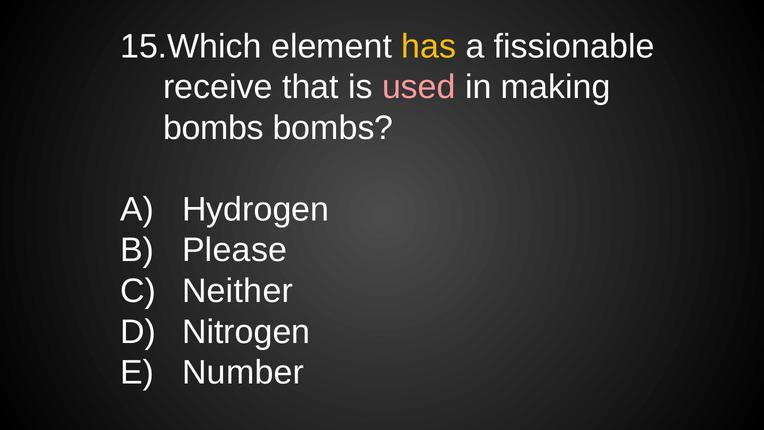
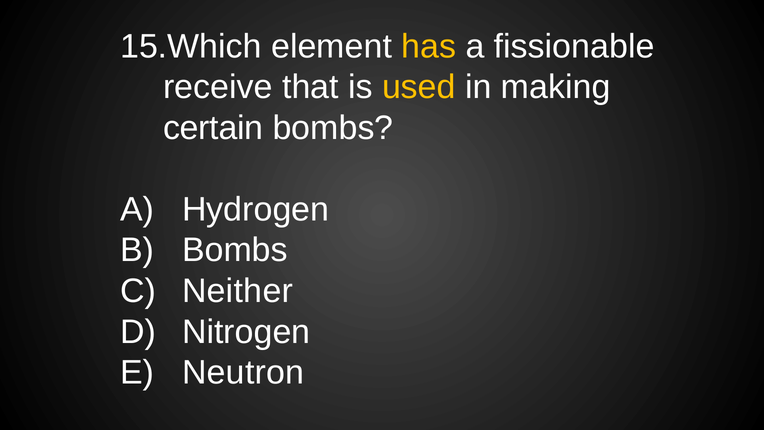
used colour: pink -> yellow
bombs at (213, 128): bombs -> certain
Please at (235, 250): Please -> Bombs
Number: Number -> Neutron
